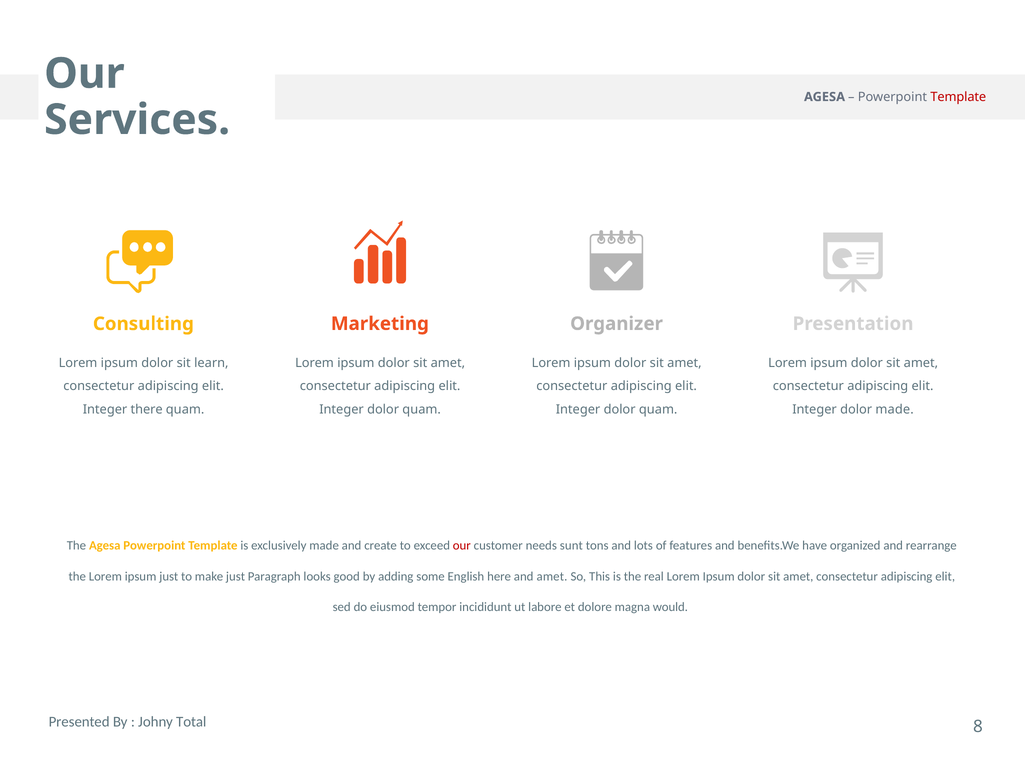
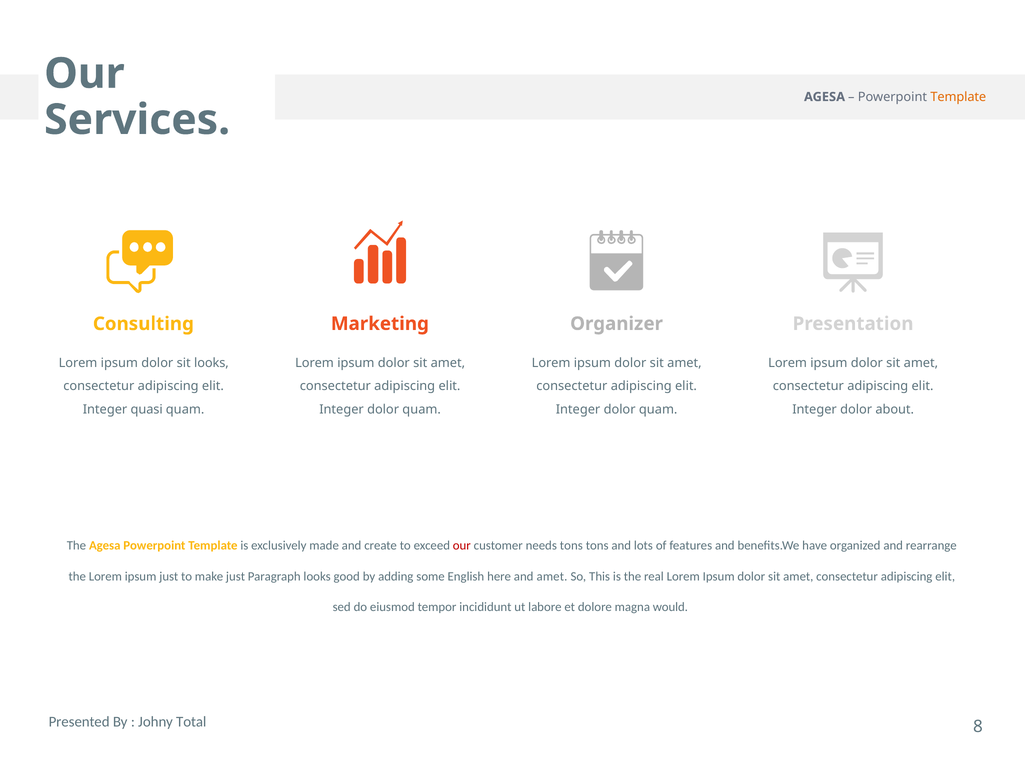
Template at (958, 97) colour: red -> orange
sit learn: learn -> looks
there: there -> quasi
dolor made: made -> about
needs sunt: sunt -> tons
